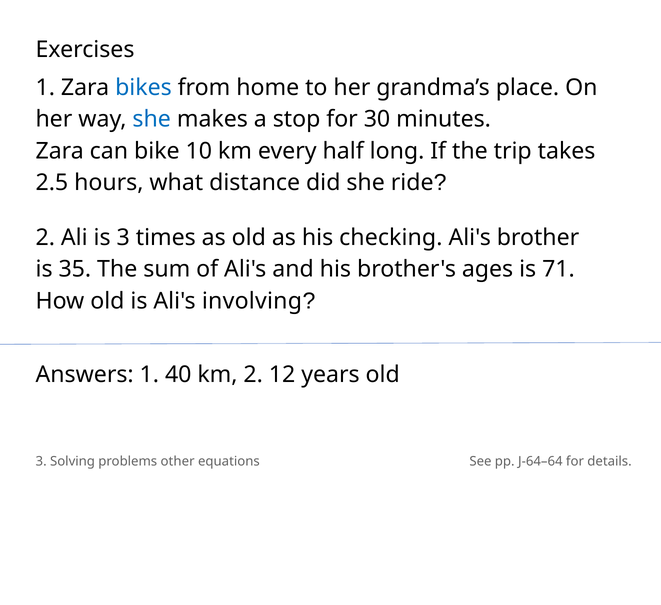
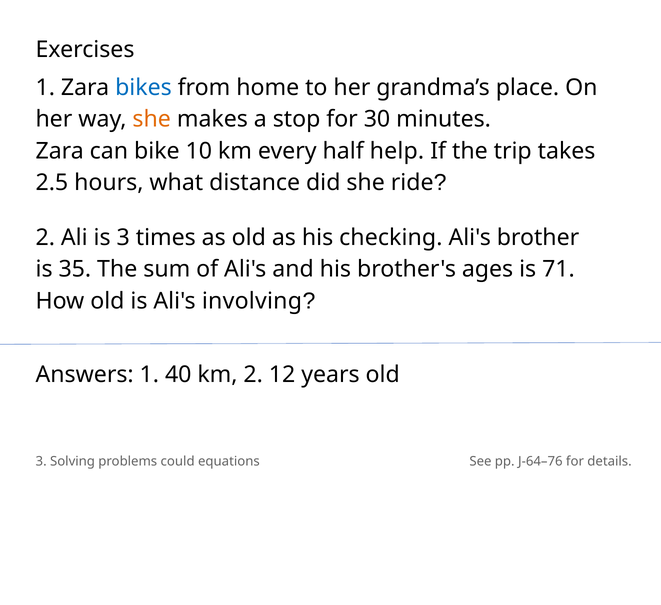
she at (152, 119) colour: blue -> orange
long: long -> help
other: other -> could
J-64–64: J-64–64 -> J-64–76
